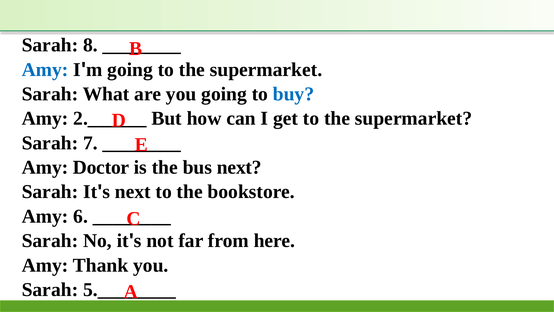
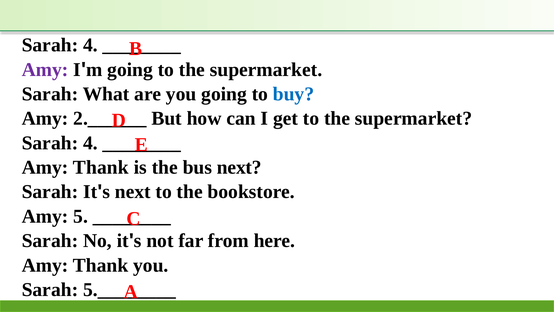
8 at (90, 45): 8 -> 4
Amy at (45, 69) colour: blue -> purple
7 at (90, 143): 7 -> 4
Doctor at (101, 167): Doctor -> Thank
6: 6 -> 5
